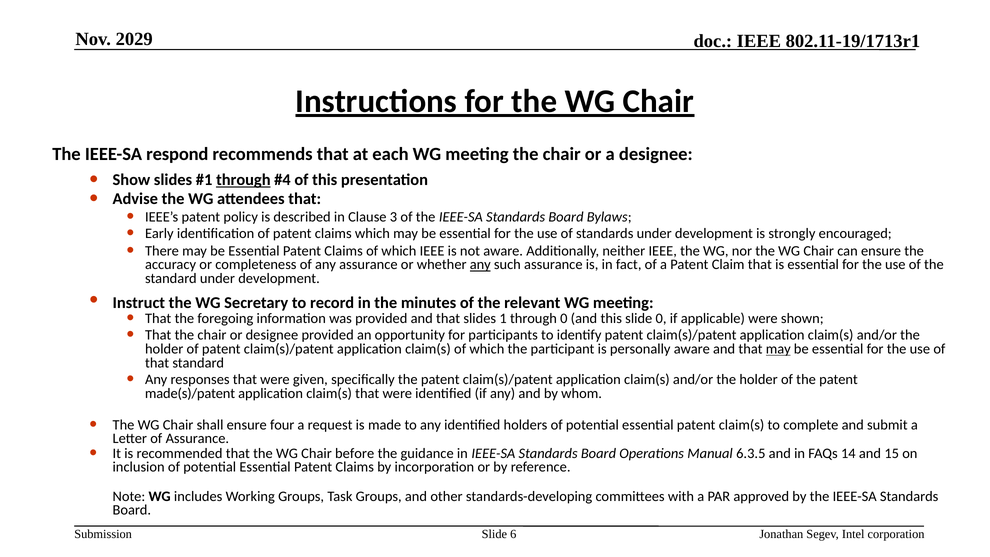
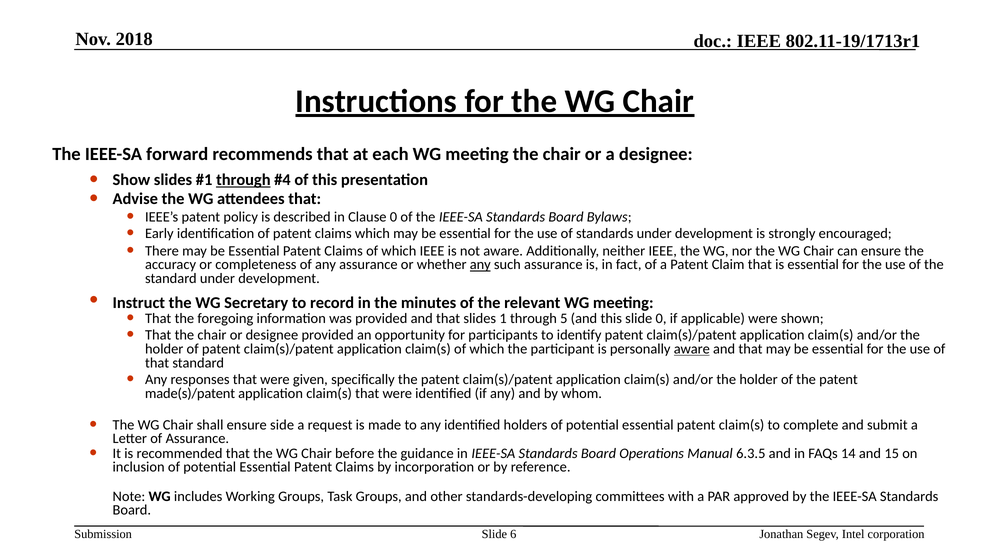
2029: 2029 -> 2018
respond: respond -> forward
Clause 3: 3 -> 0
through 0: 0 -> 5
aware at (692, 349) underline: none -> present
may at (778, 349) underline: present -> none
four: four -> side
